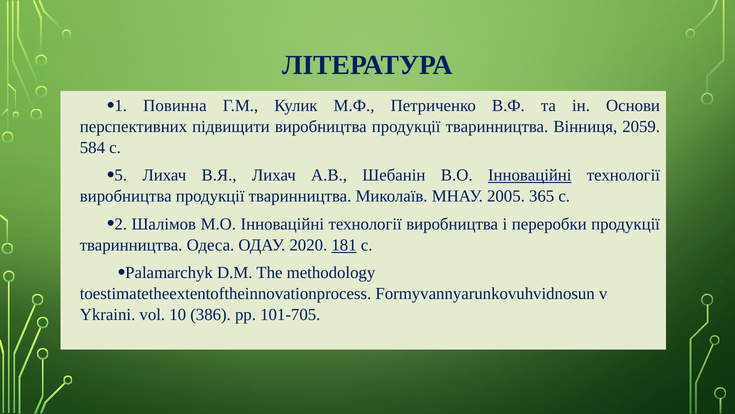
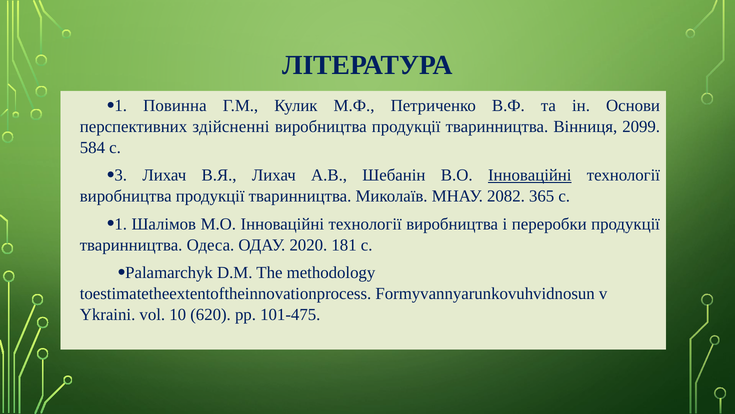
підвищити: підвищити -> здійсненні
2059: 2059 -> 2099
5: 5 -> 3
2005: 2005 -> 2082
2 at (121, 224): 2 -> 1
181 underline: present -> none
386: 386 -> 620
101-705: 101-705 -> 101-475
